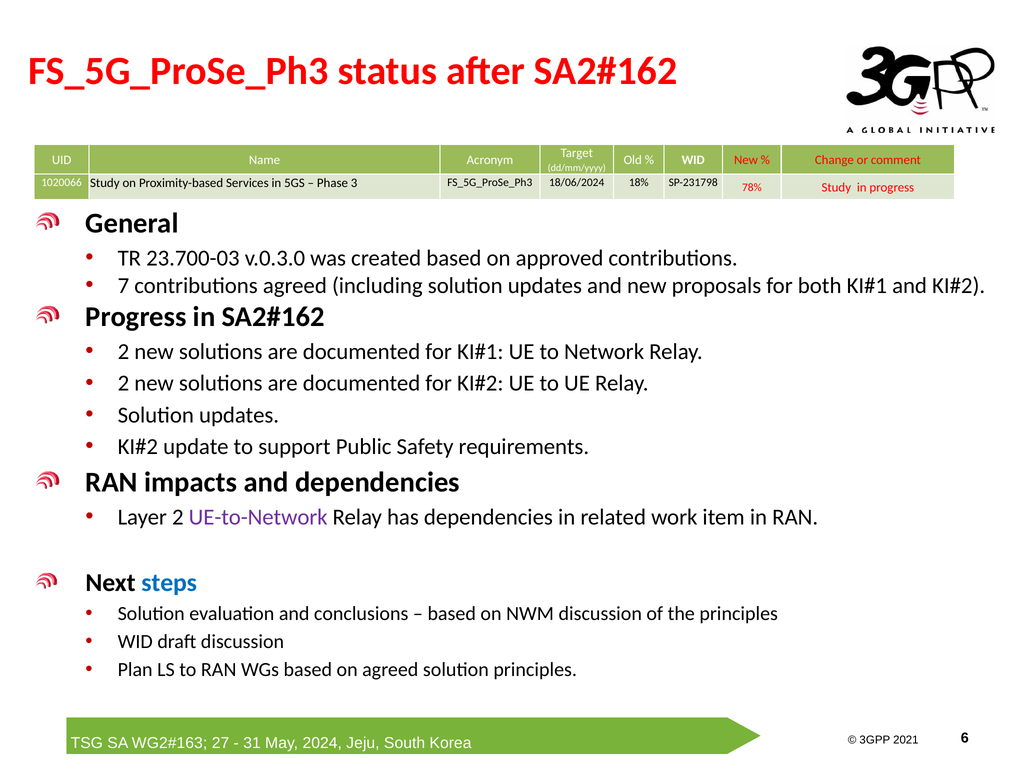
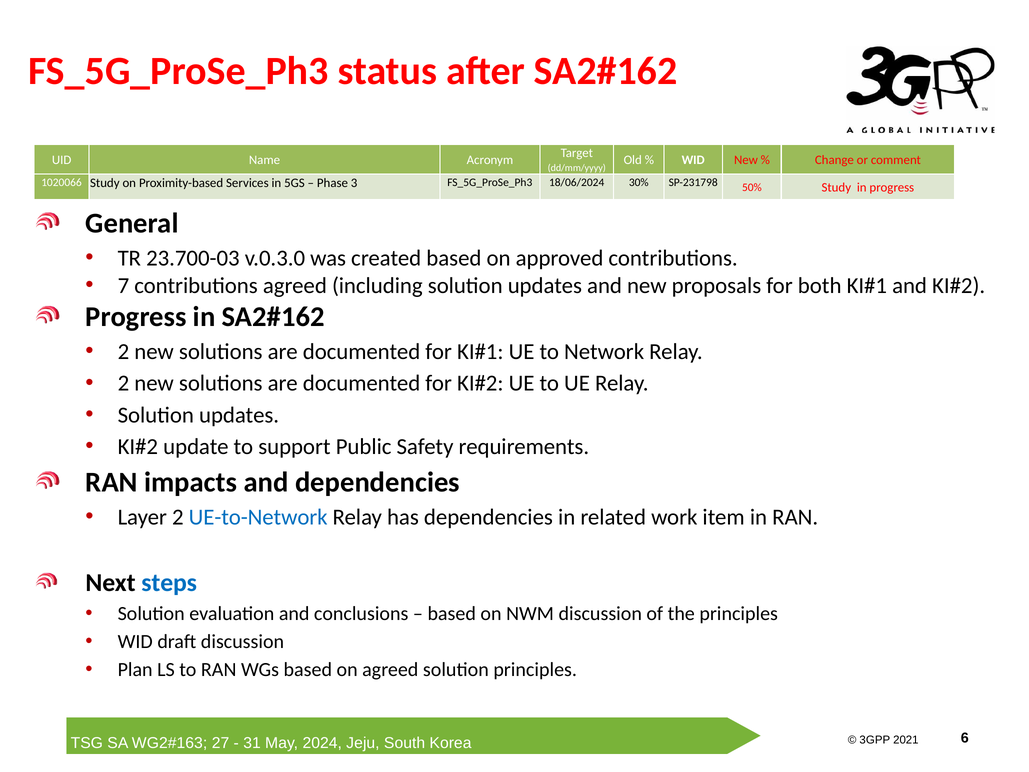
18%: 18% -> 30%
78%: 78% -> 50%
UE-to-Network colour: purple -> blue
